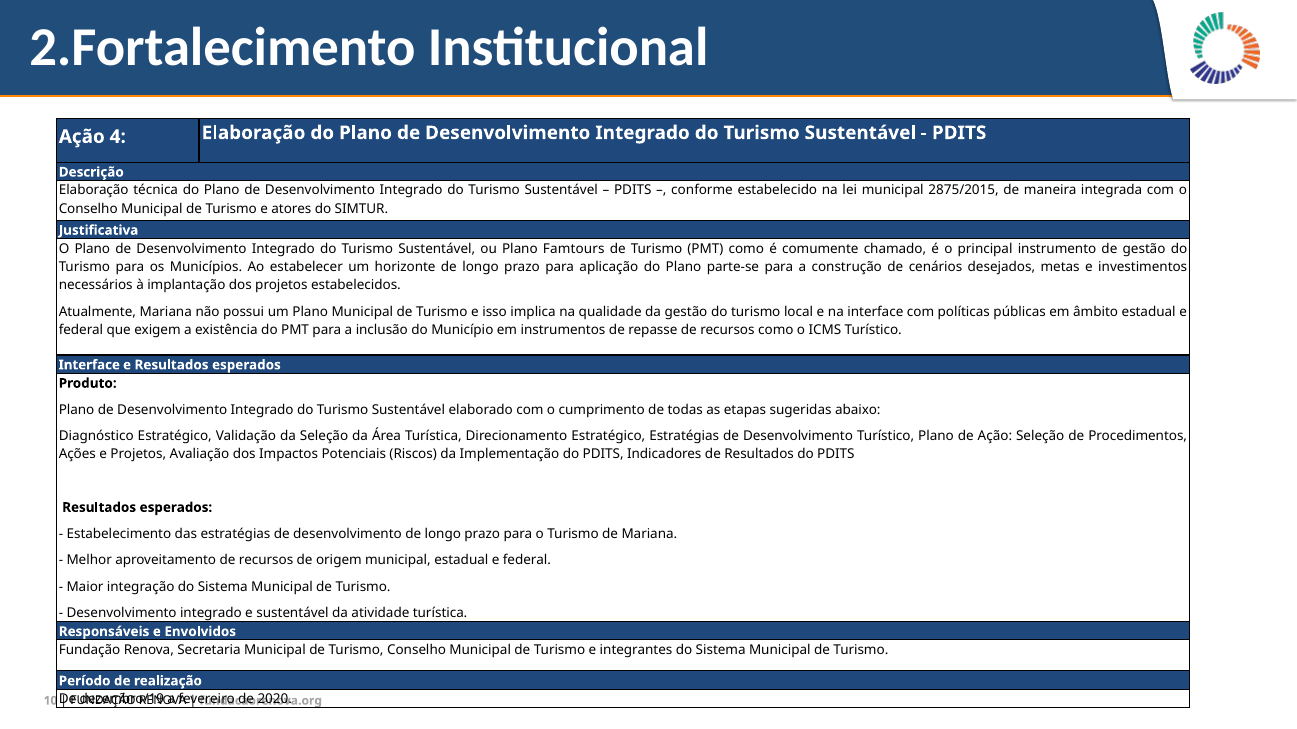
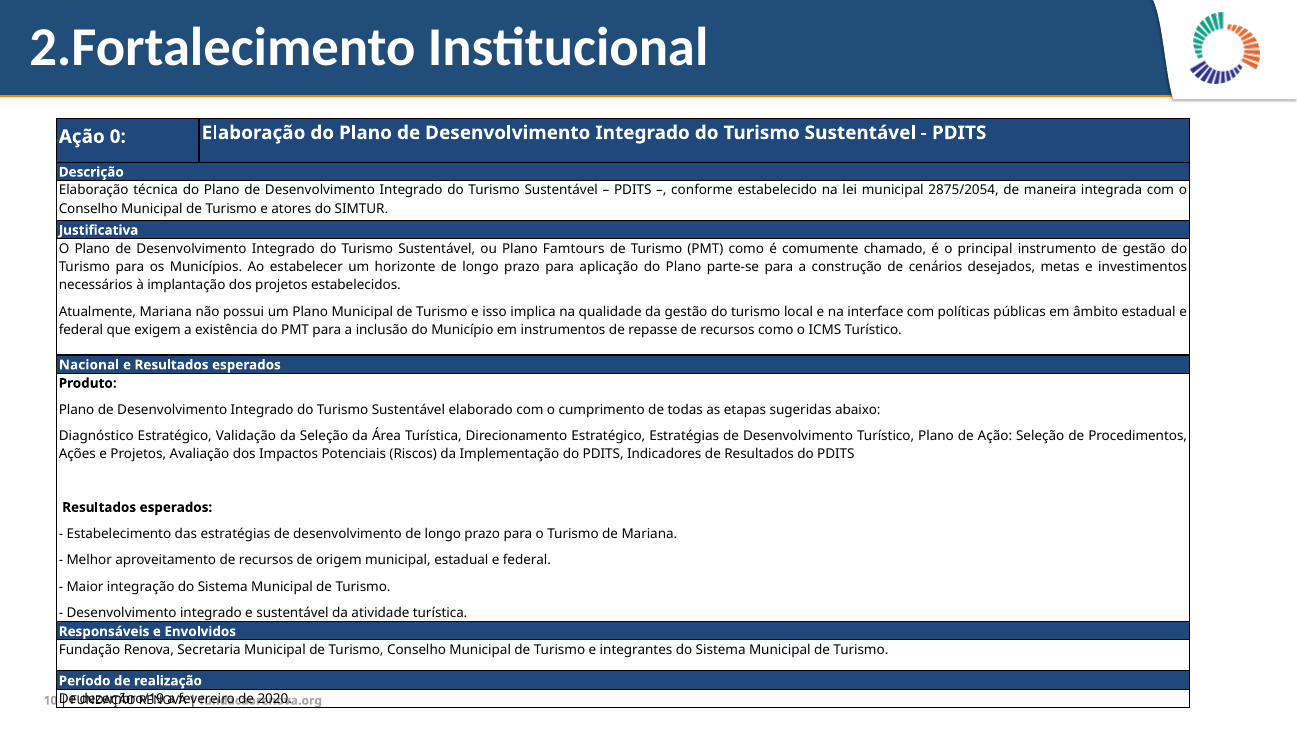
4: 4 -> 0
2875/2015: 2875/2015 -> 2875/2054
Interface at (89, 365): Interface -> Nacional
